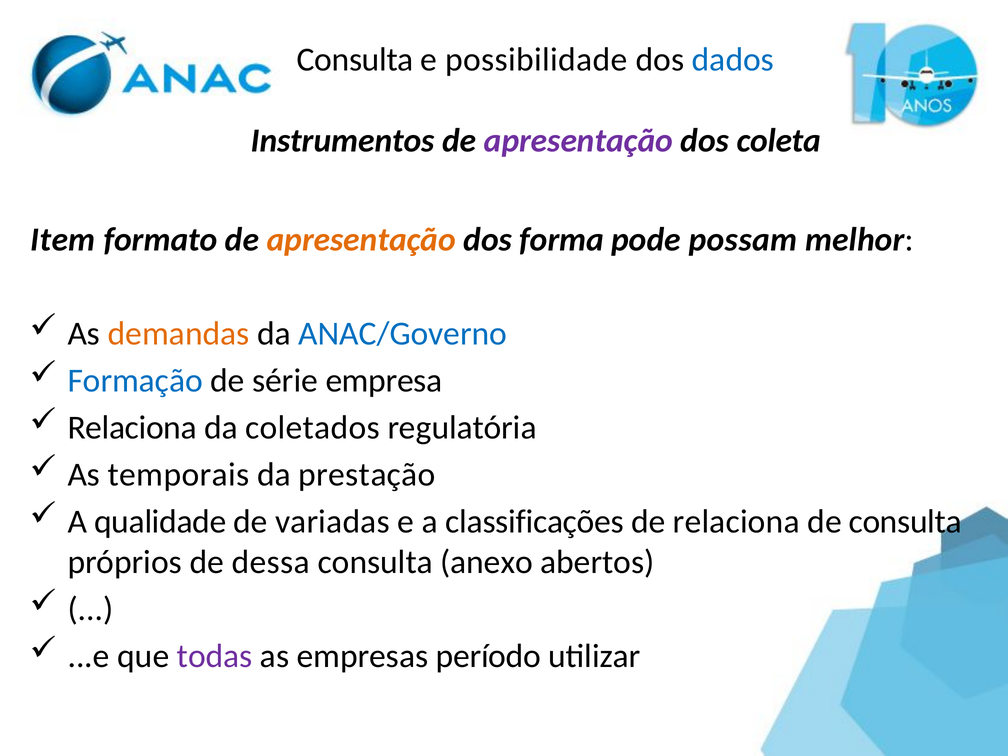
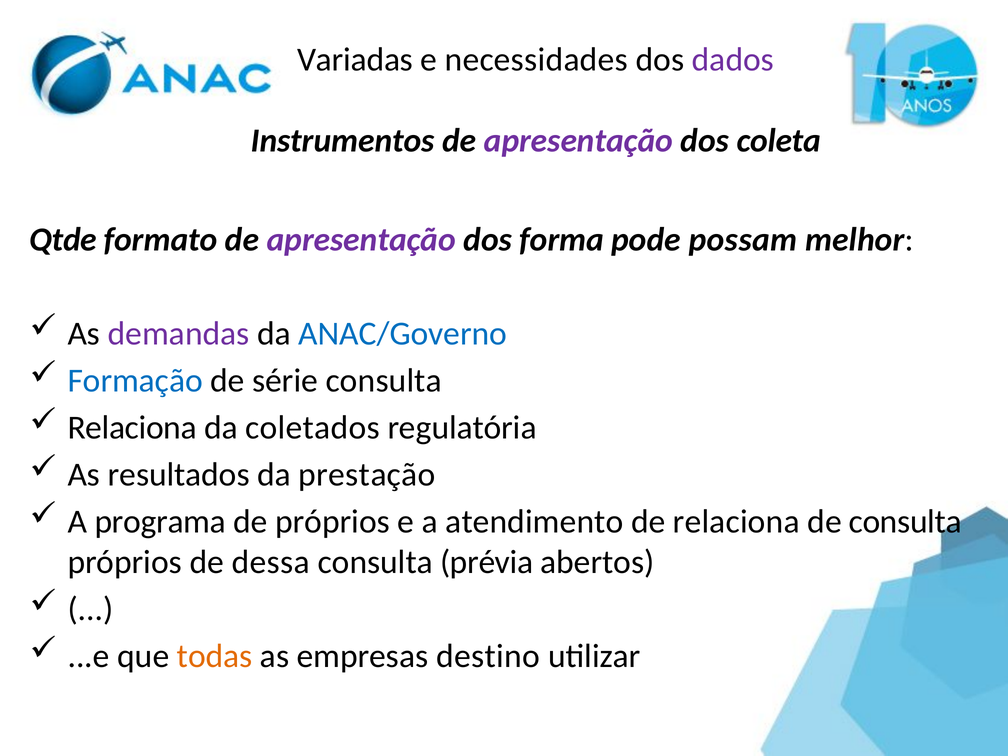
Consulta at (355, 60): Consulta -> Variadas
possibilidade: possibilidade -> necessidades
dados colour: blue -> purple
Item: Item -> Qtde
apresentação at (361, 239) colour: orange -> purple
demandas colour: orange -> purple
série empresa: empresa -> consulta
temporais: temporais -> resultados
qualidade: qualidade -> programa
de variadas: variadas -> próprios
classificações: classificações -> atendimento
anexo: anexo -> prévia
todas colour: purple -> orange
período: período -> destino
